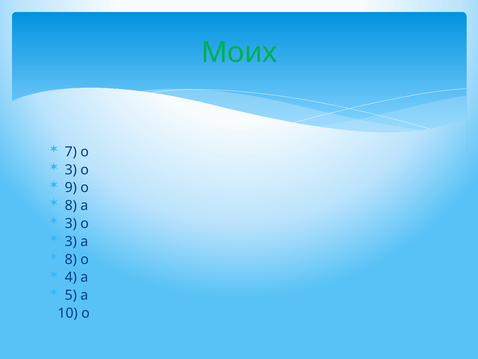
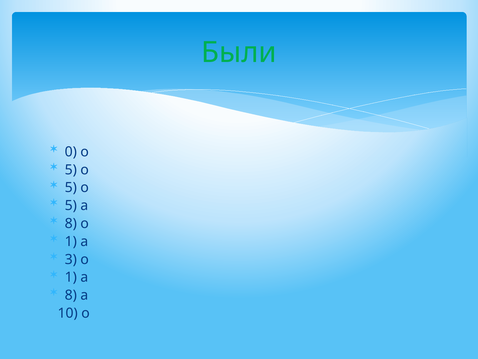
Моих: Моих -> Были
7: 7 -> 0
3 at (71, 170): 3 -> 5
9 at (71, 187): 9 -> 5
8 at (71, 205): 8 -> 5
3 at (71, 223): 3 -> 8
3 at (71, 241): 3 -> 1
8 at (71, 259): 8 -> 3
4 at (71, 277): 4 -> 1
5 at (71, 295): 5 -> 8
